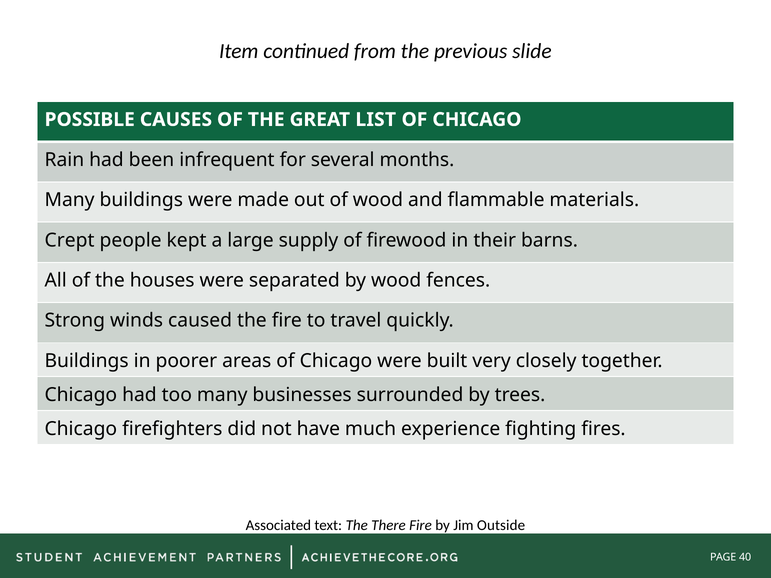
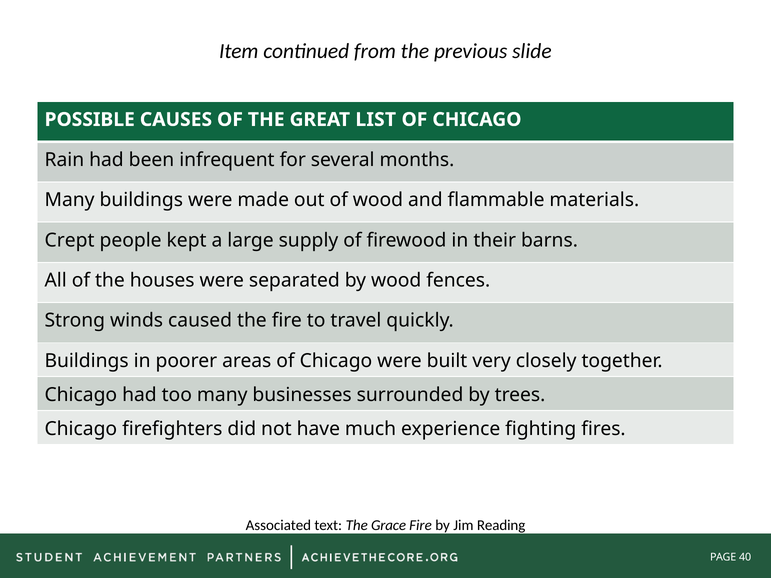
There: There -> Grace
Outside: Outside -> Reading
